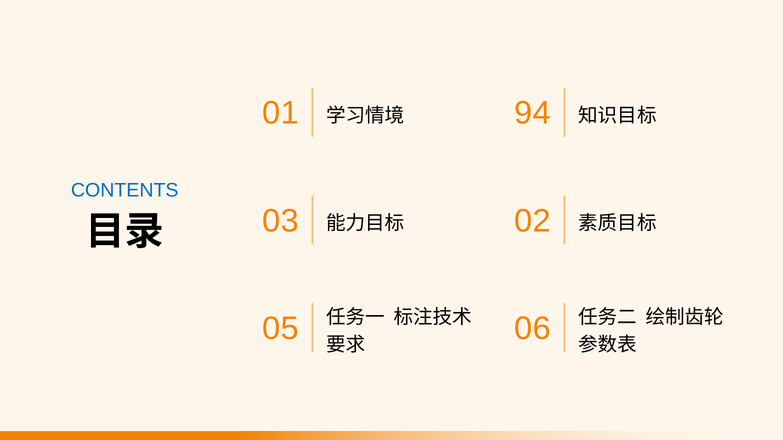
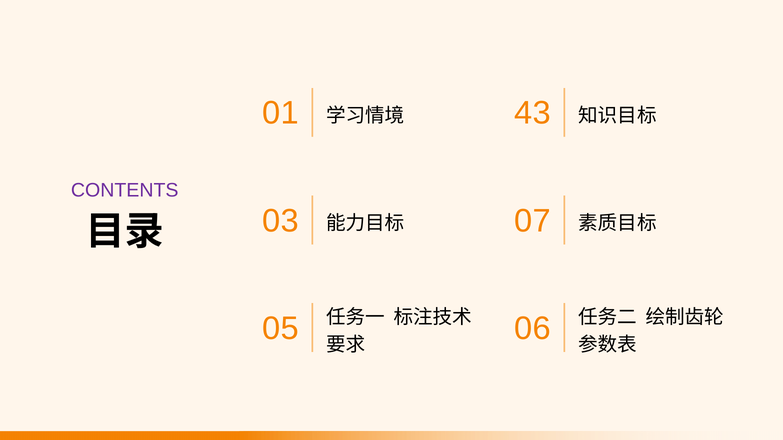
94: 94 -> 43
CONTENTS colour: blue -> purple
02: 02 -> 07
